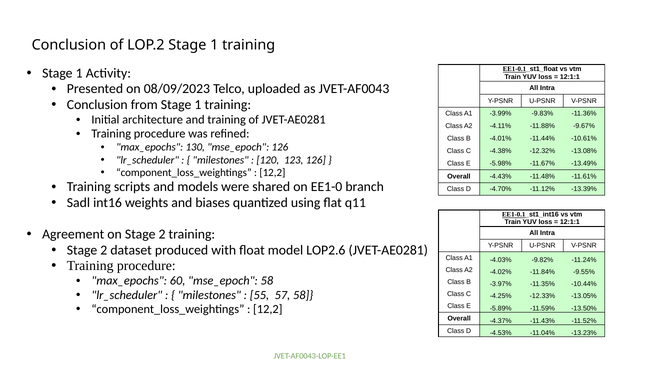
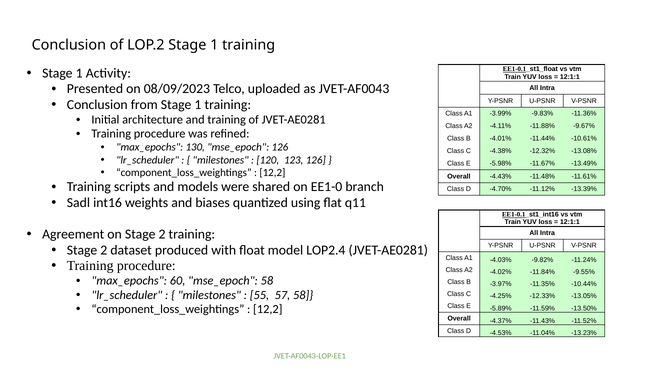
LOP2.6: LOP2.6 -> LOP2.4
